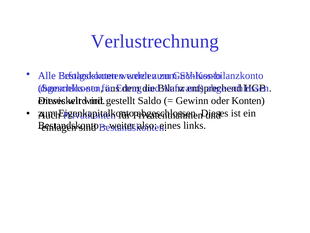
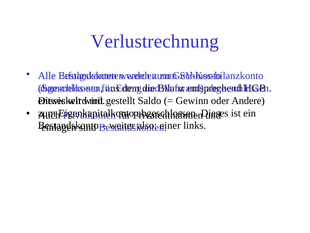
Konten: Konten -> Andere
eines: eines -> einer
